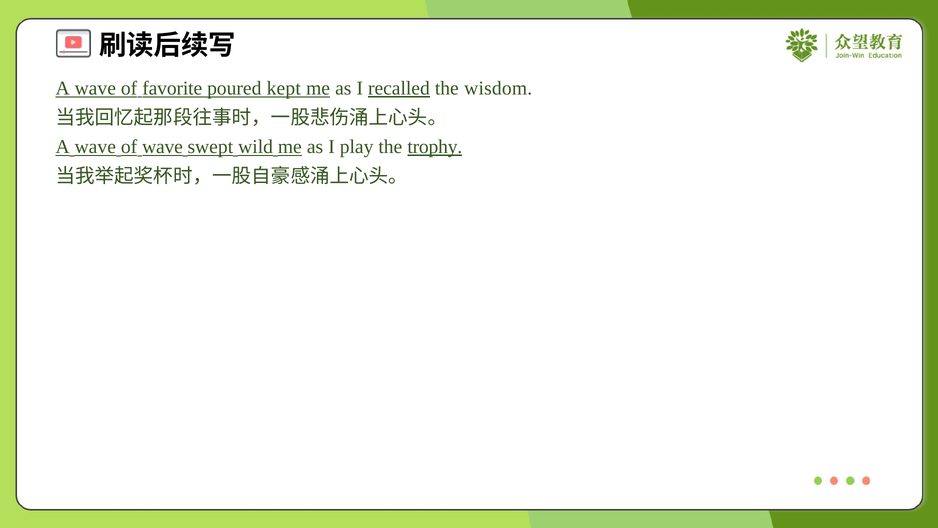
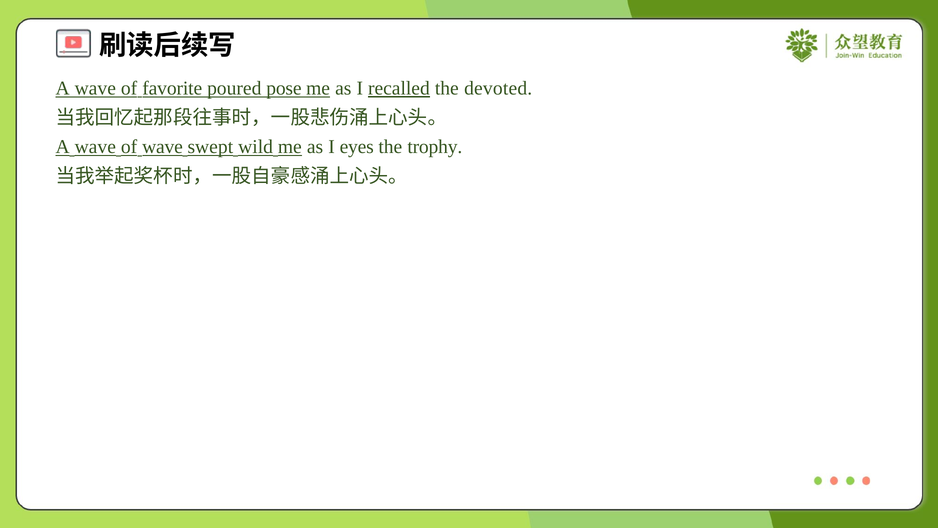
kept: kept -> pose
wisdom: wisdom -> devoted
play: play -> eyes
trophy underline: present -> none
